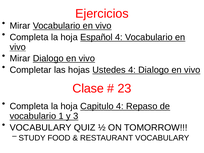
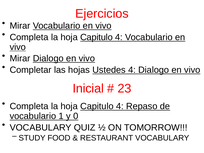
Español at (96, 37): Español -> Capitulo
Clase: Clase -> Inicial
3: 3 -> 0
